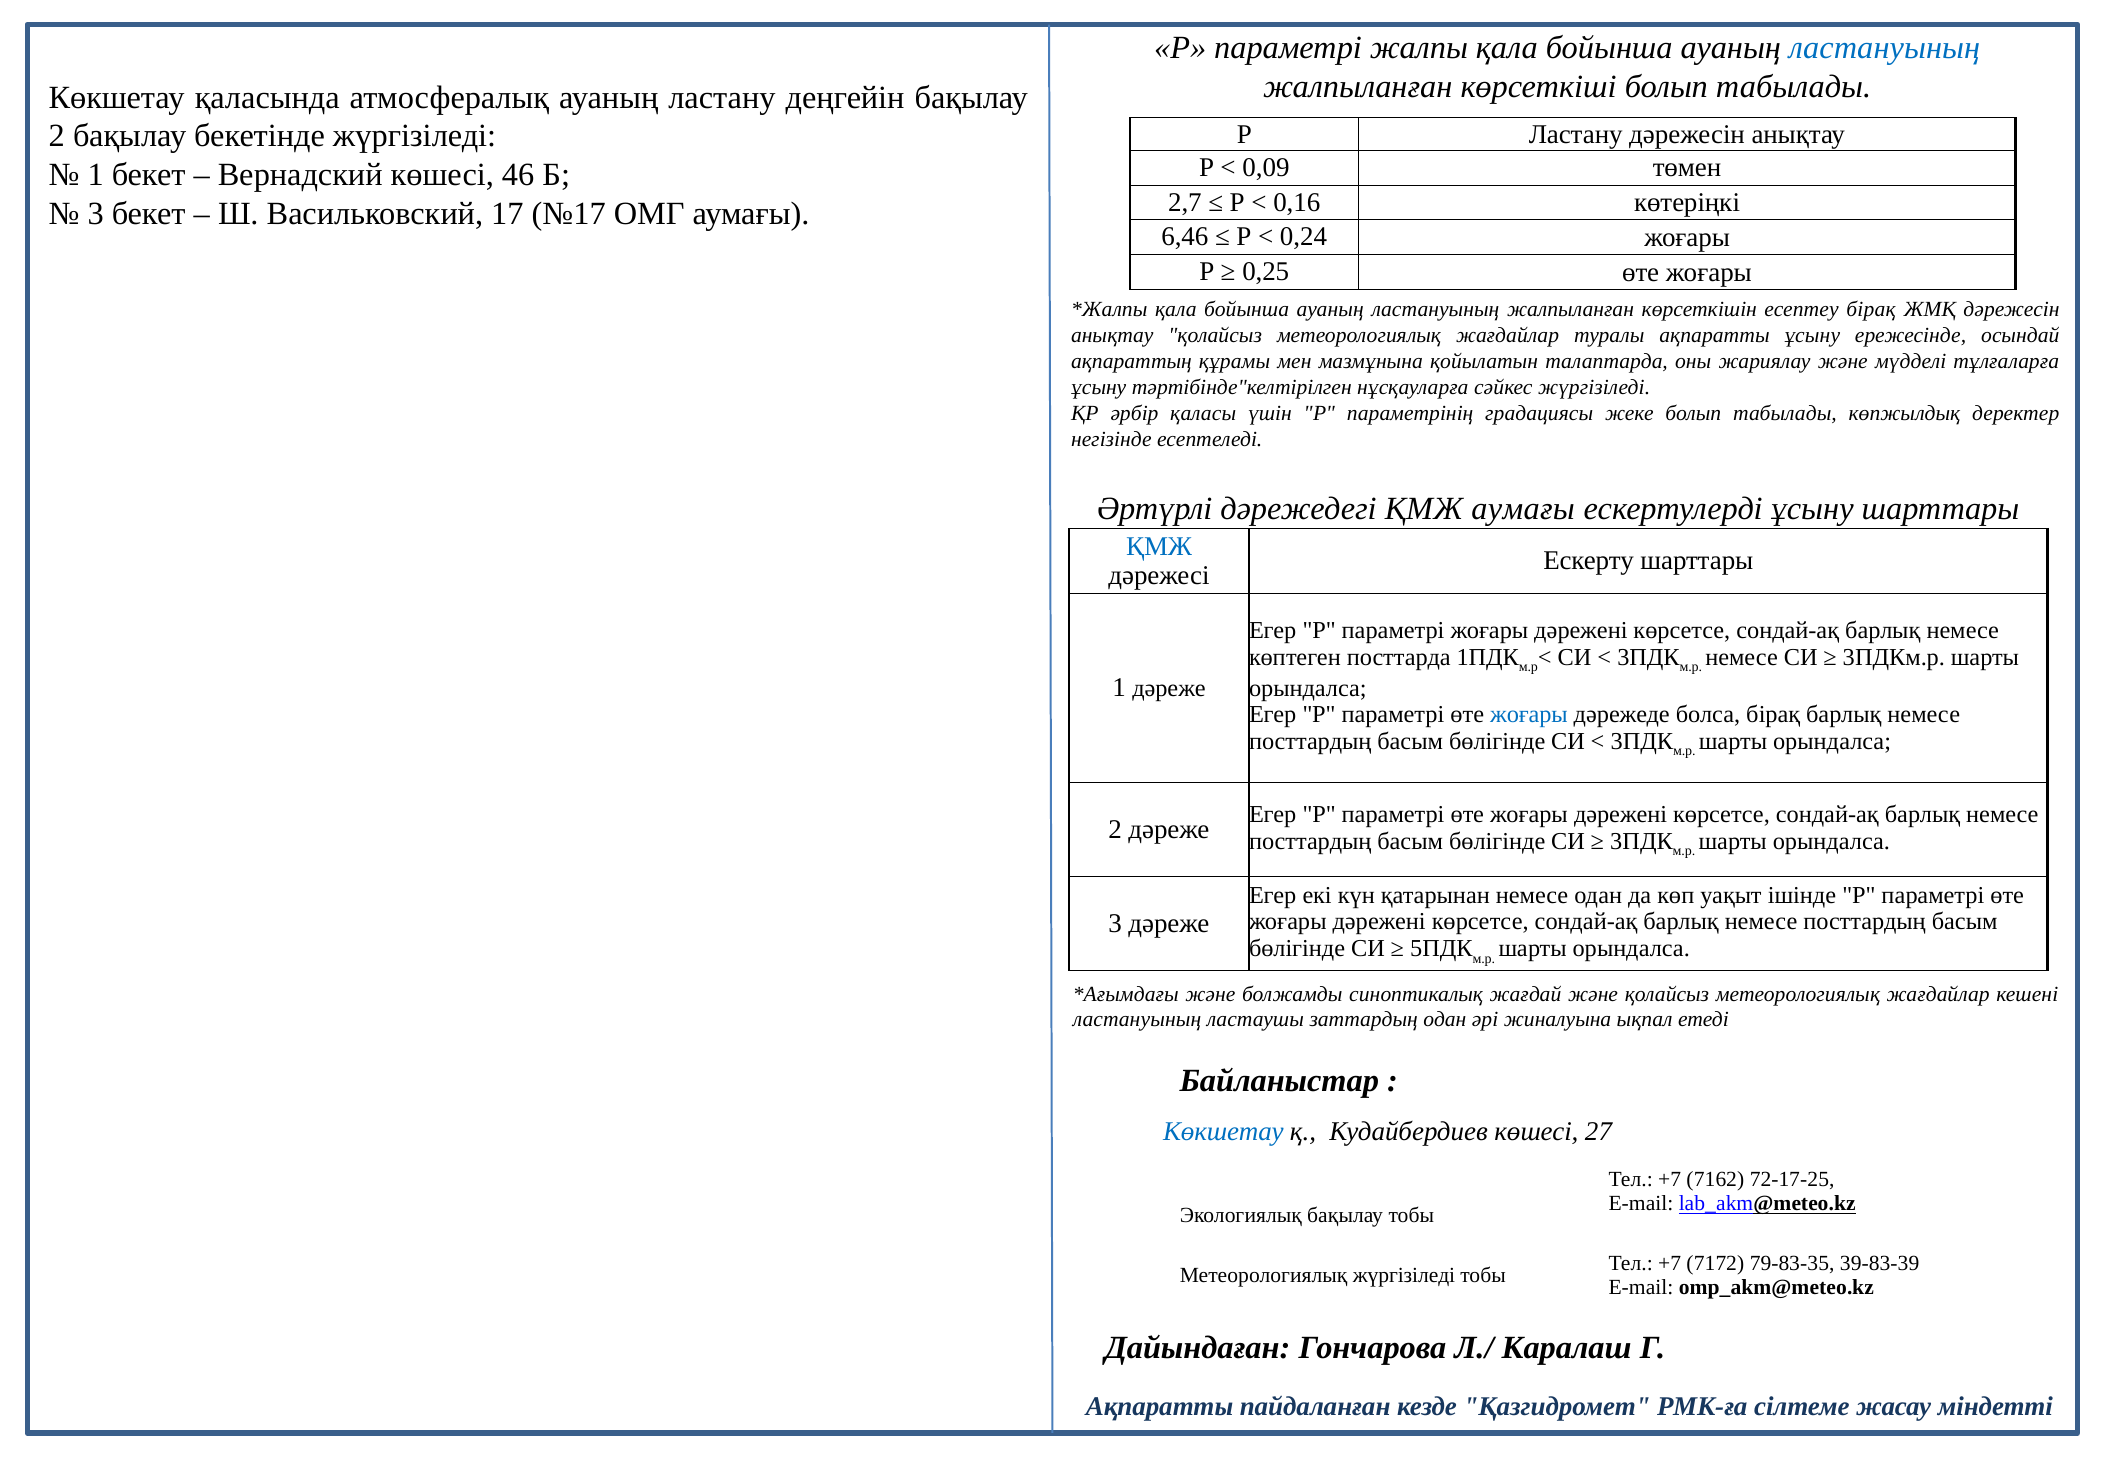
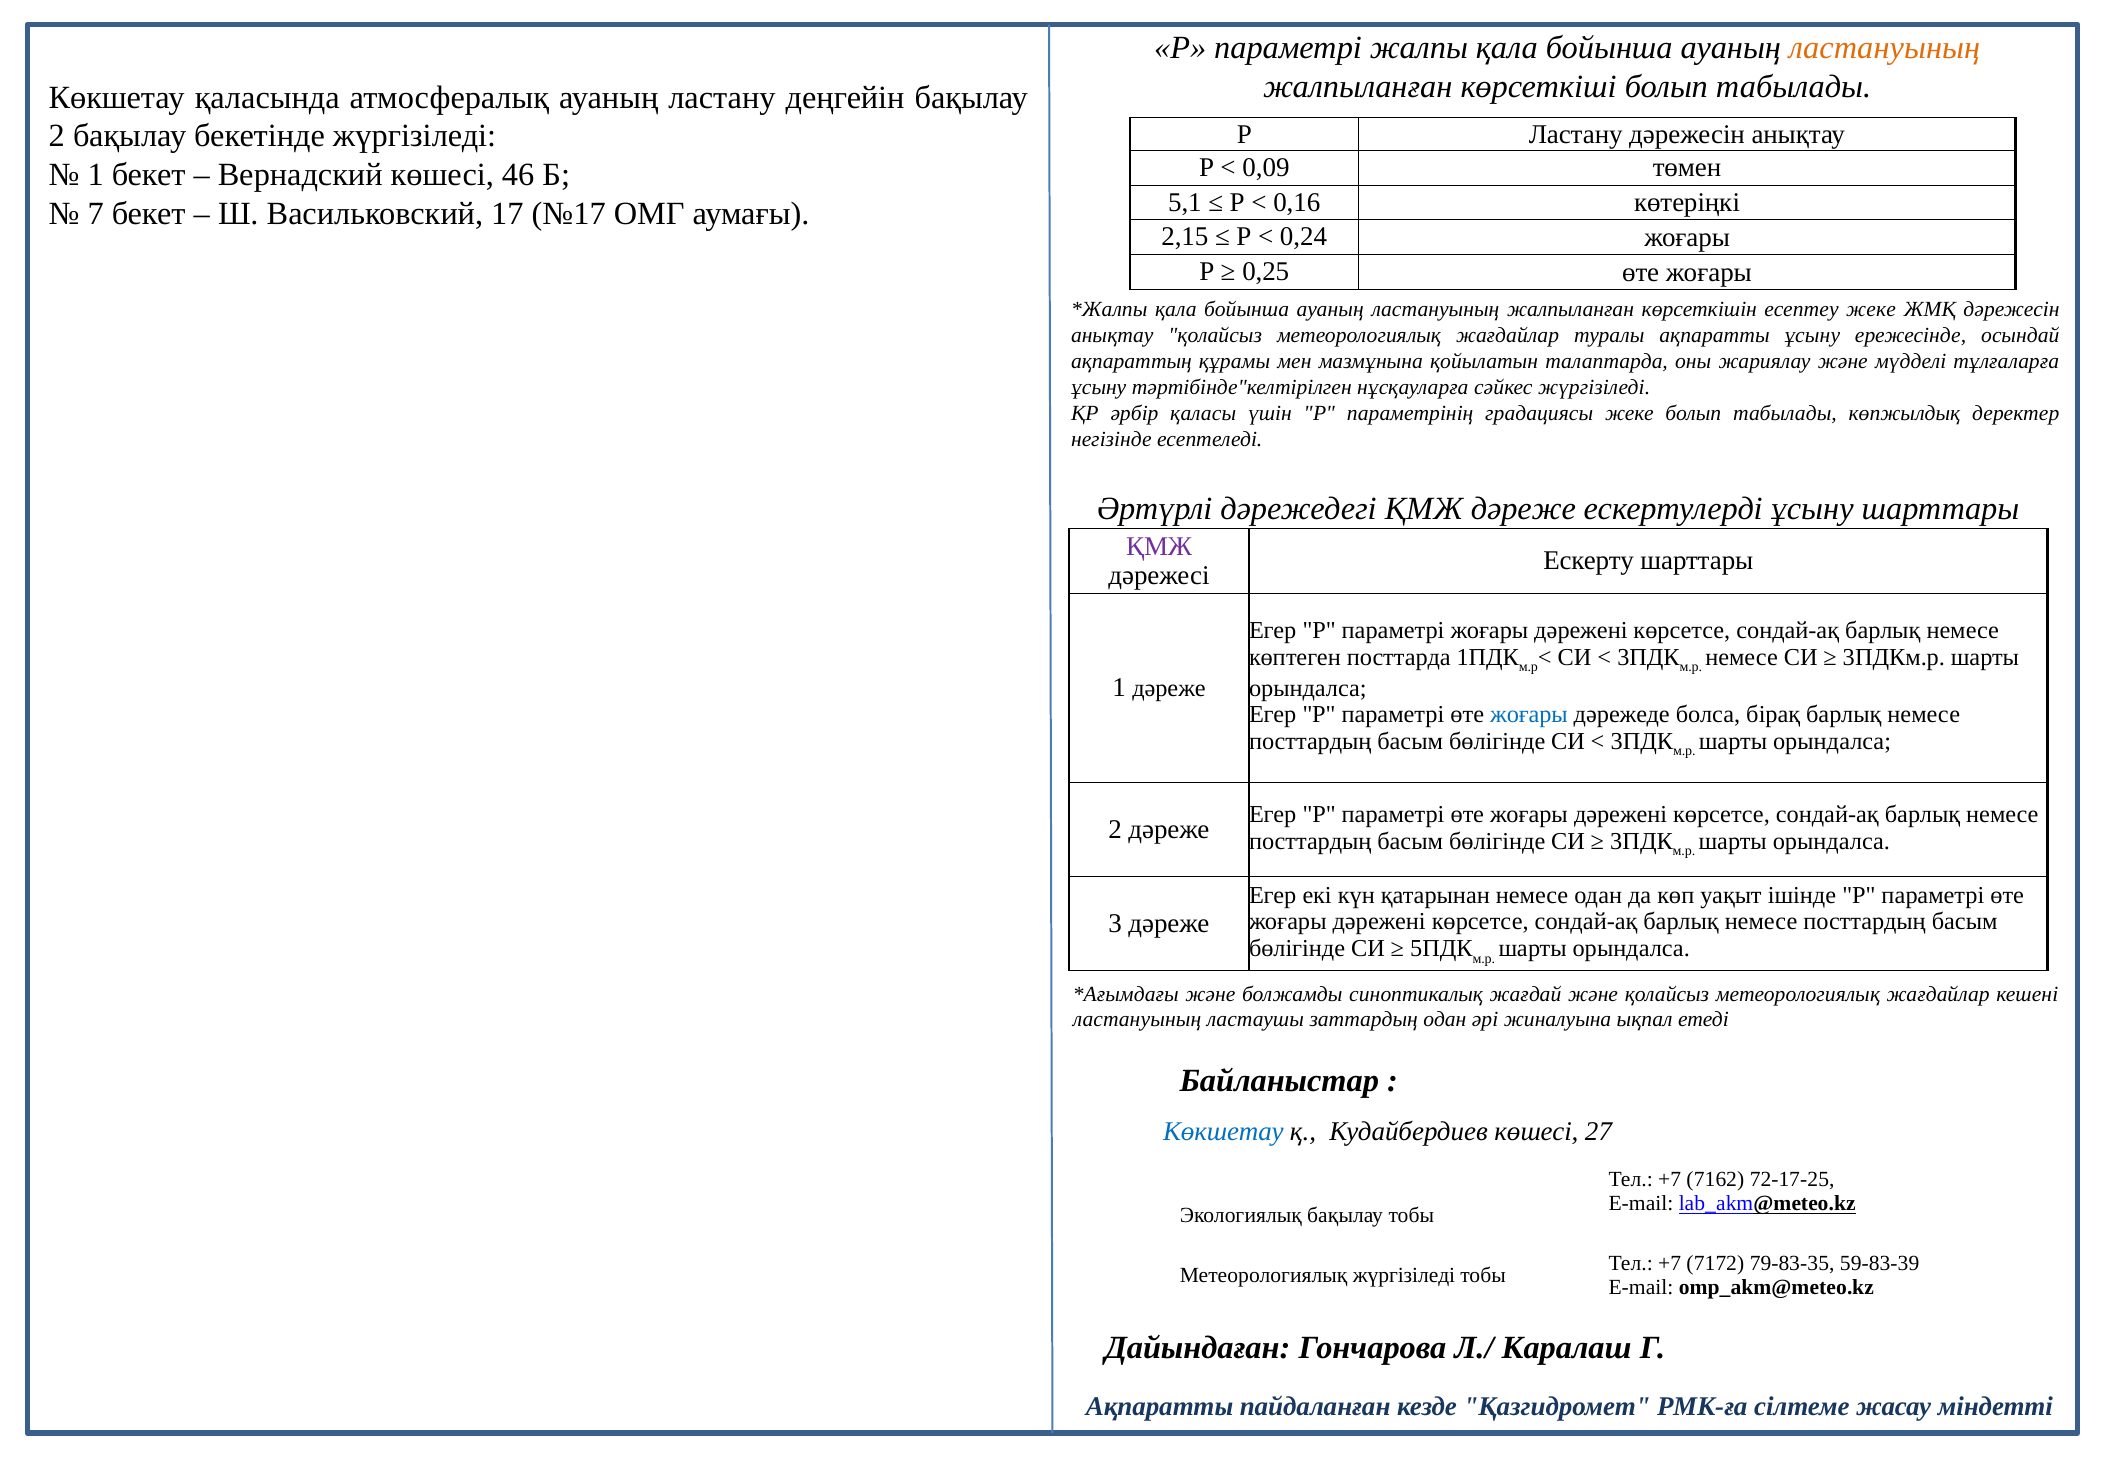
ластануының at (1885, 48) colour: blue -> orange
2,7: 2,7 -> 5,1
3 at (96, 214): 3 -> 7
6,46: 6,46 -> 2,15
есептеу бірақ: бірақ -> жеке
ҚМЖ аумағы: аумағы -> дәреже
ҚМЖ at (1159, 546) colour: blue -> purple
39-83-39: 39-83-39 -> 59-83-39
